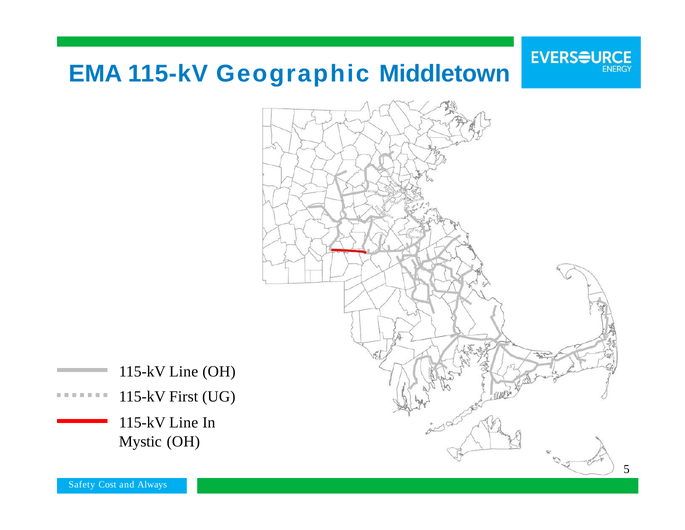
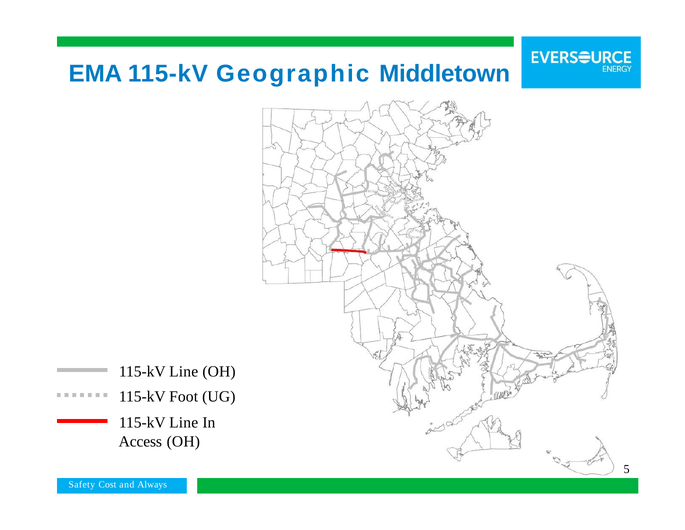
First: First -> Foot
Mystic: Mystic -> Access
